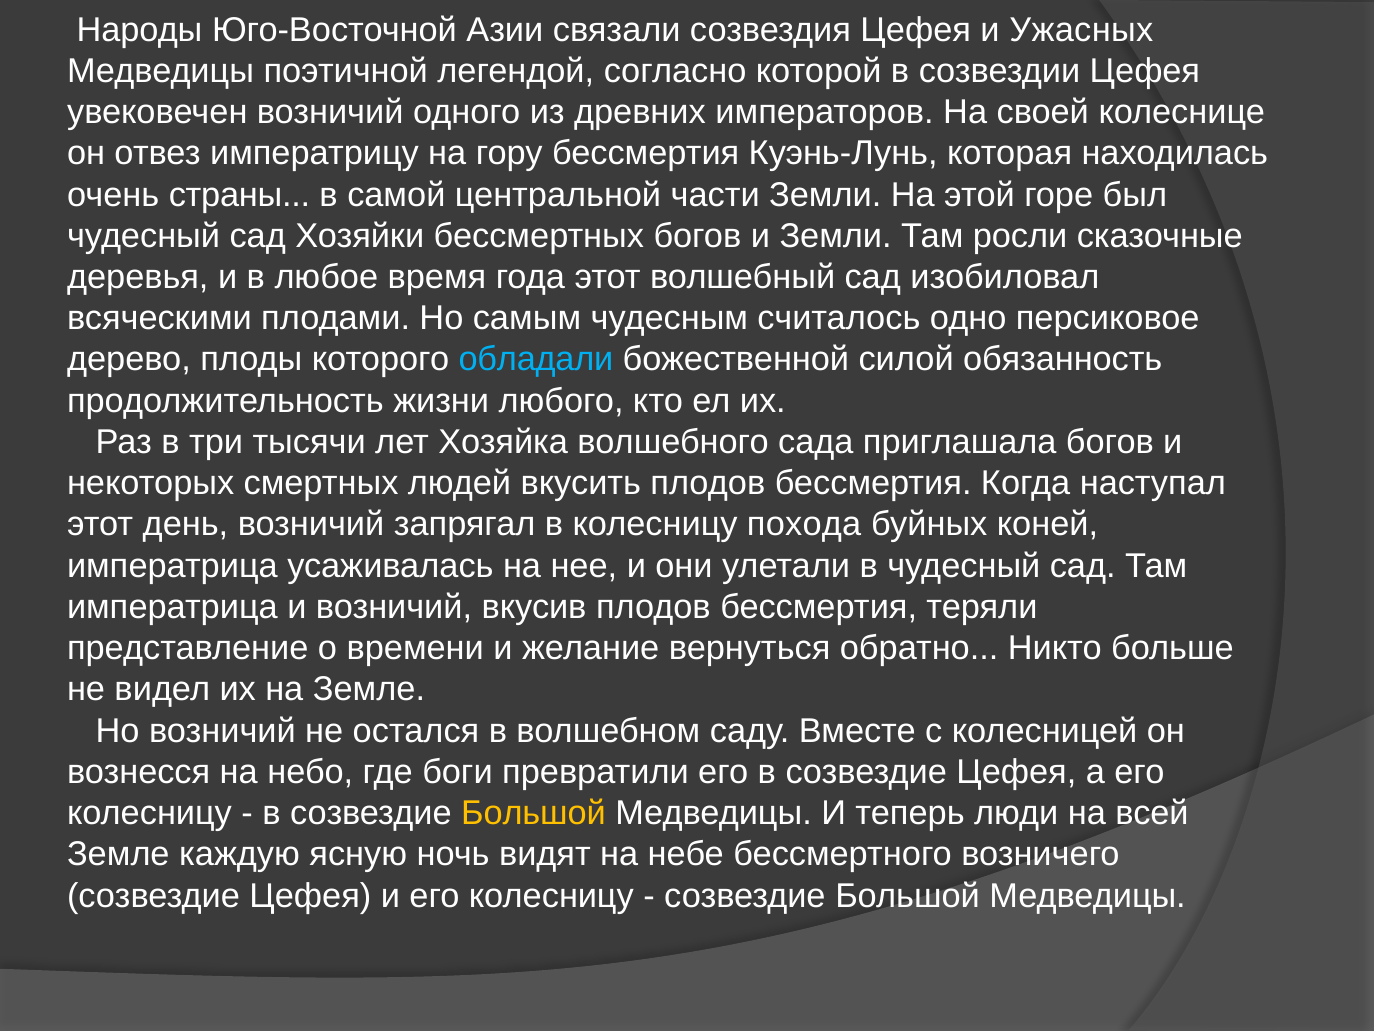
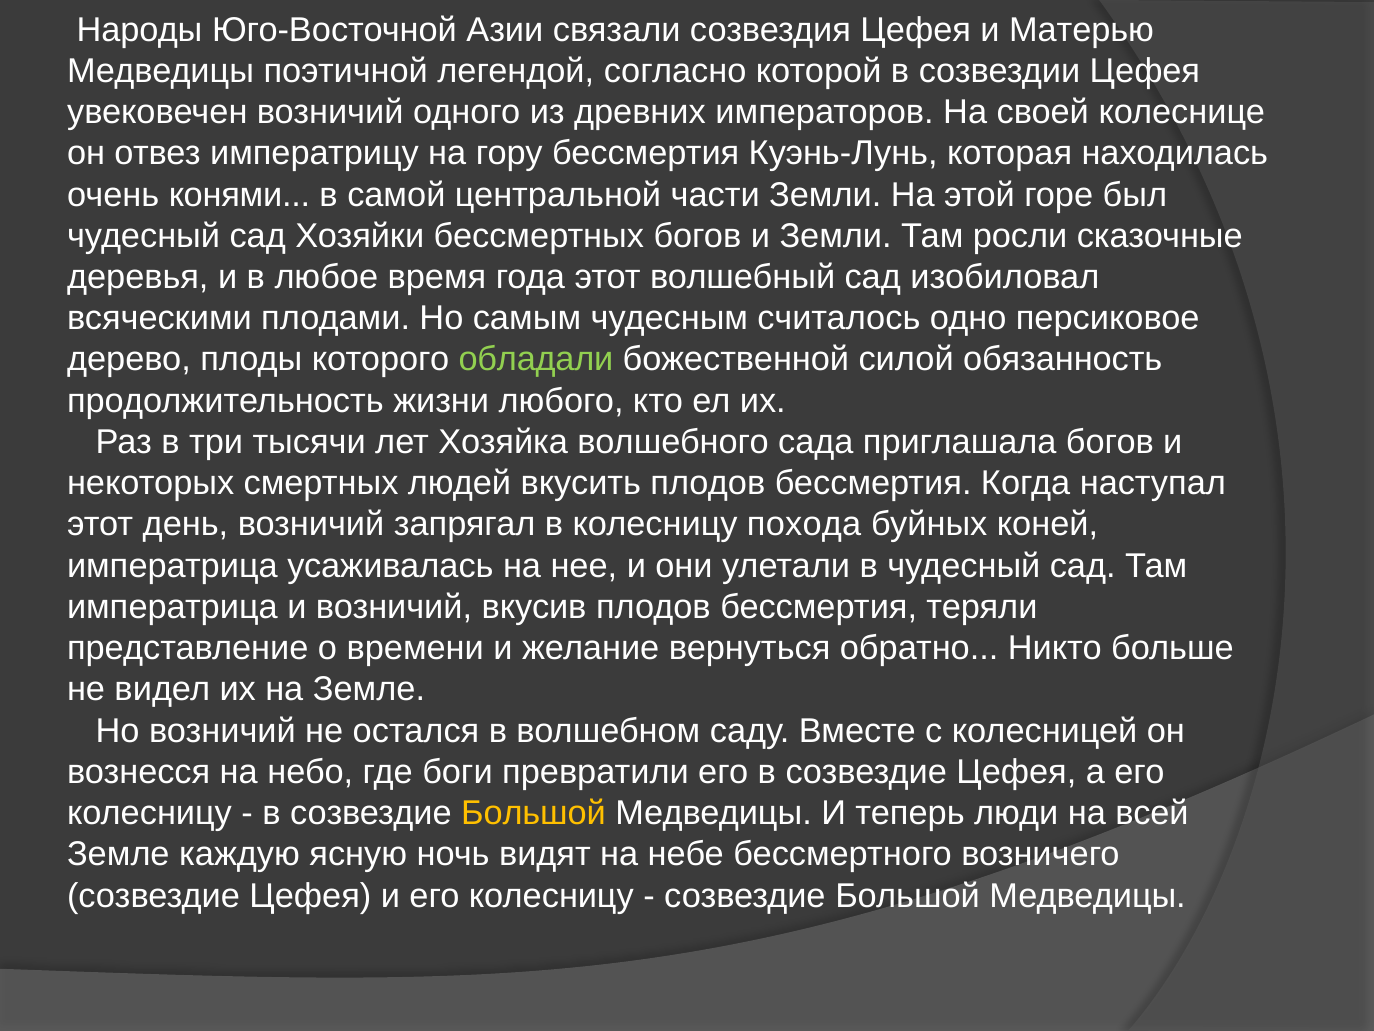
Ужасных: Ужасных -> Матерью
страны: страны -> конями
обладали colour: light blue -> light green
